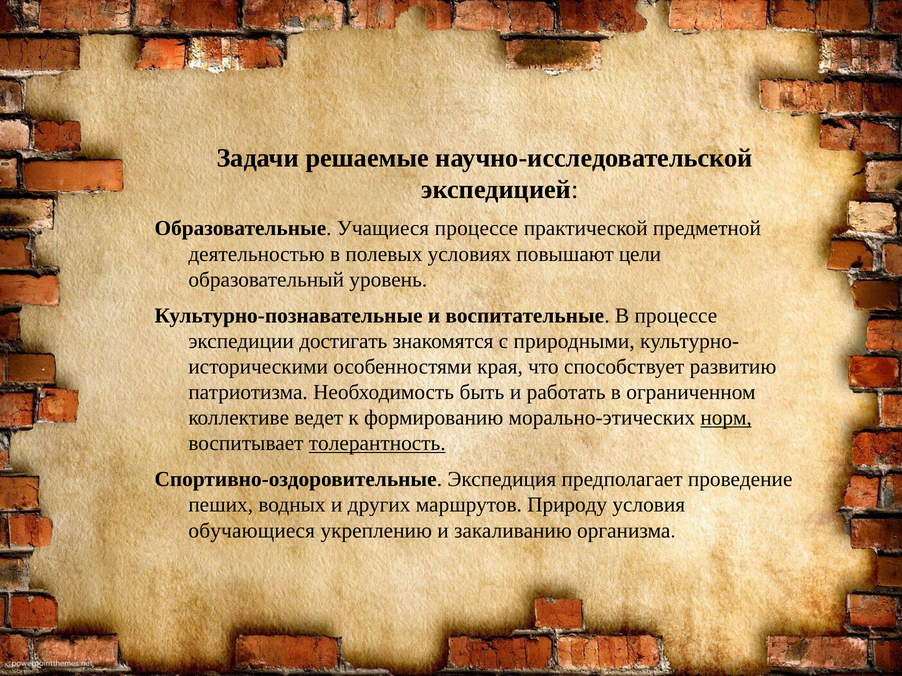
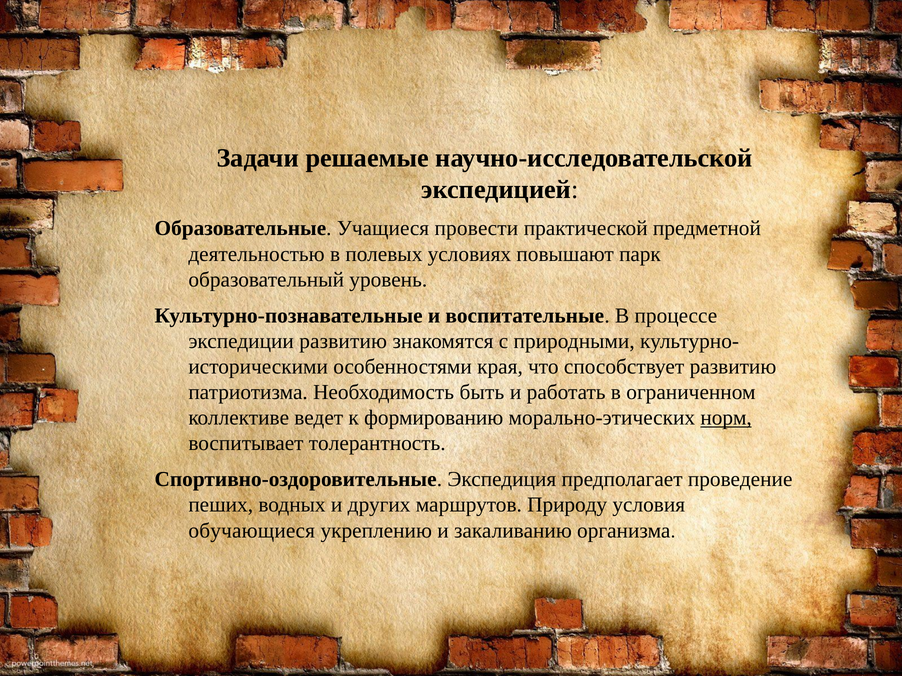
Учащиеся процессе: процессе -> провести
цели: цели -> парк
экспедиции достигать: достигать -> развитию
толерантность underline: present -> none
